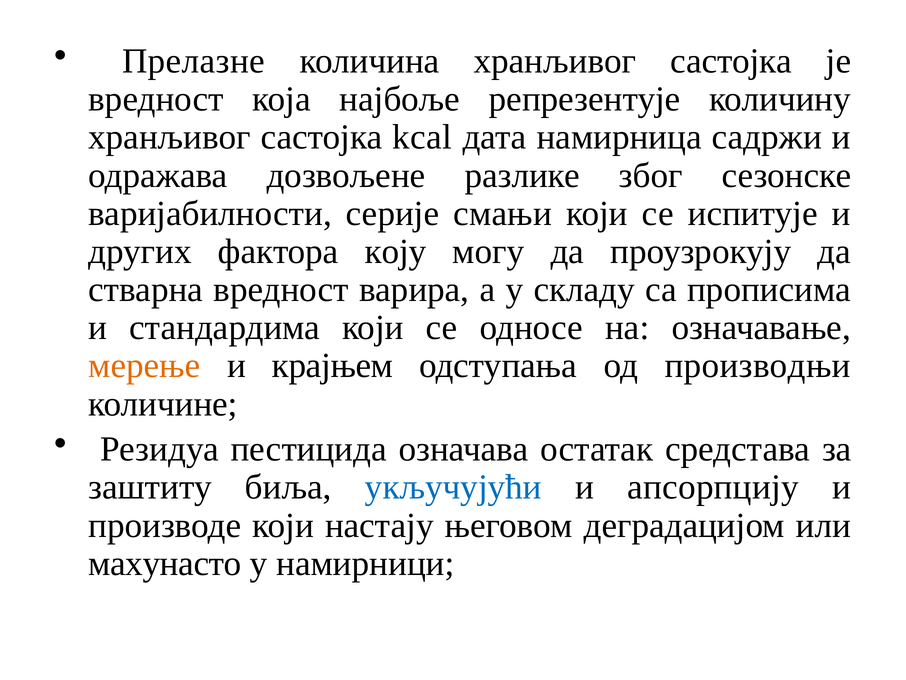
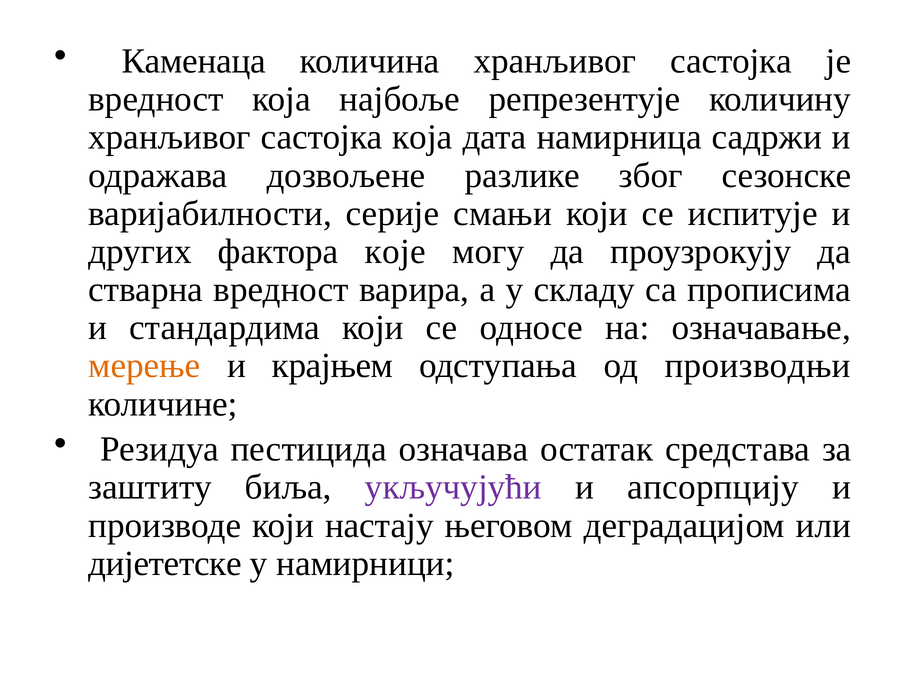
Прелазне: Прелазне -> Каменаца
састојка kcal: kcal -> која
коју: коју -> које
укључујући colour: blue -> purple
махунасто: махунасто -> дијететске
